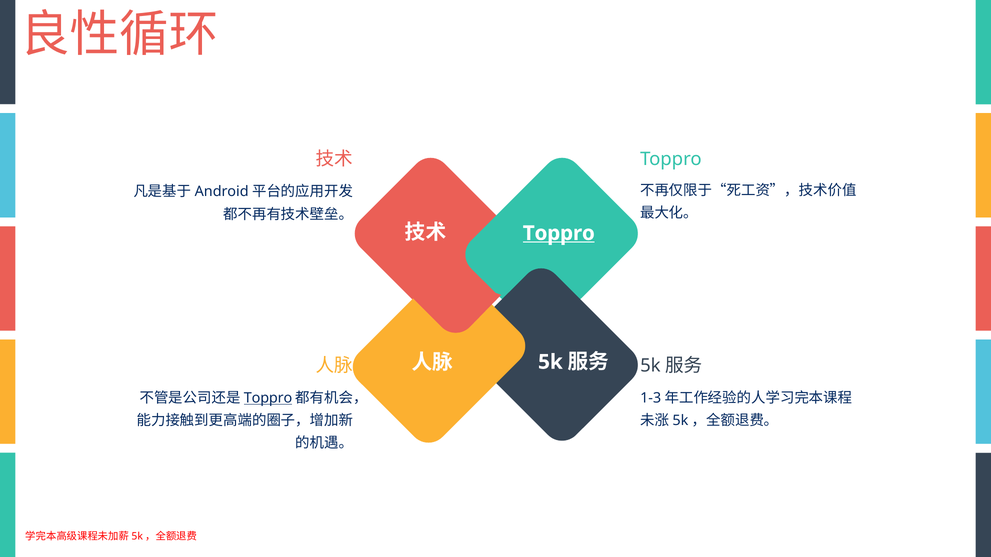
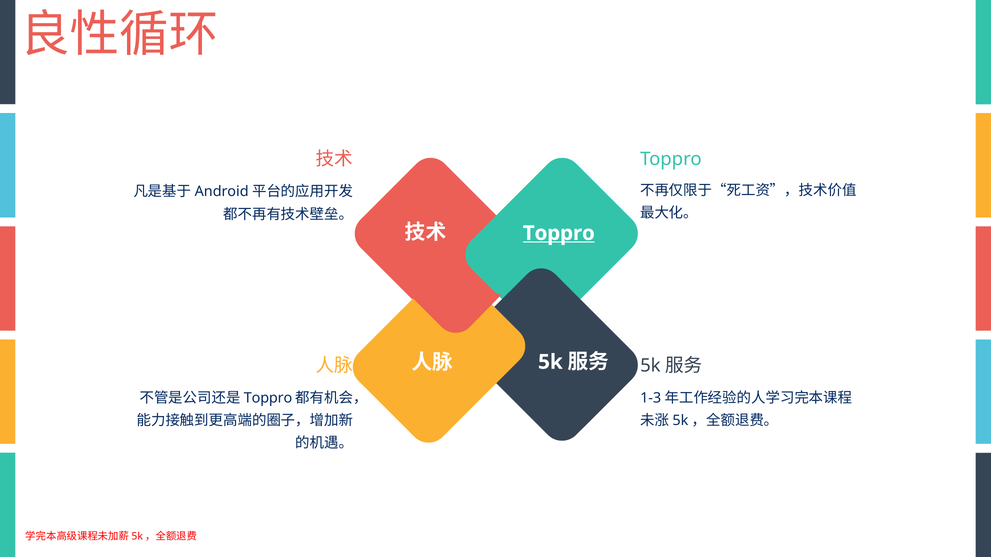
Toppro at (268, 398) underline: present -> none
